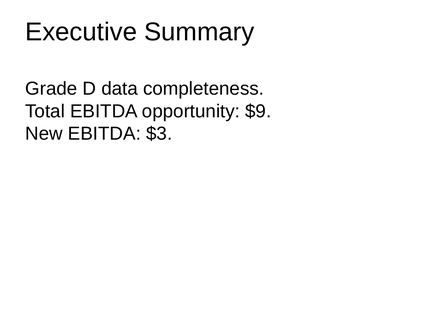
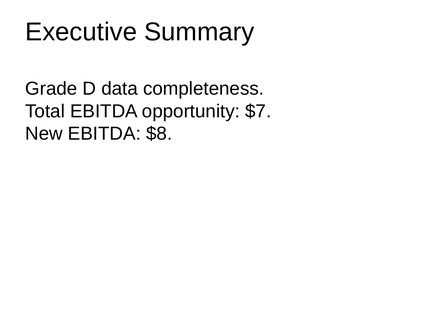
$9: $9 -> $7
$3: $3 -> $8
